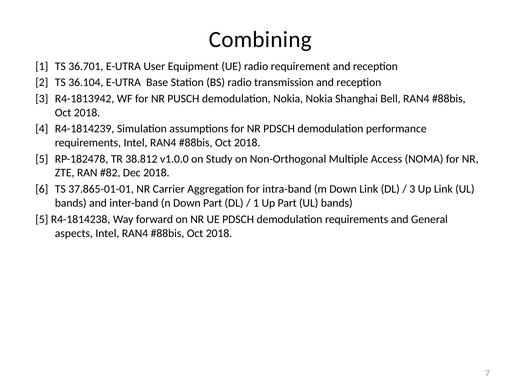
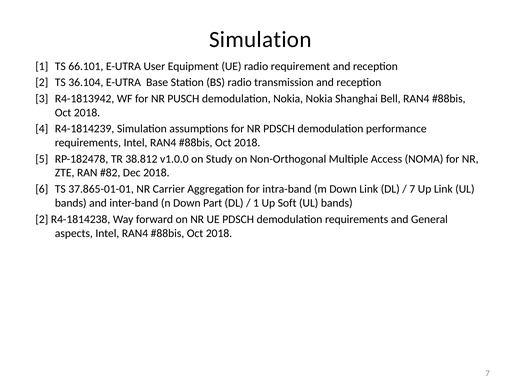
Combining at (260, 39): Combining -> Simulation
36.701: 36.701 -> 66.101
3 at (412, 189): 3 -> 7
Up Part: Part -> Soft
5 at (42, 219): 5 -> 2
